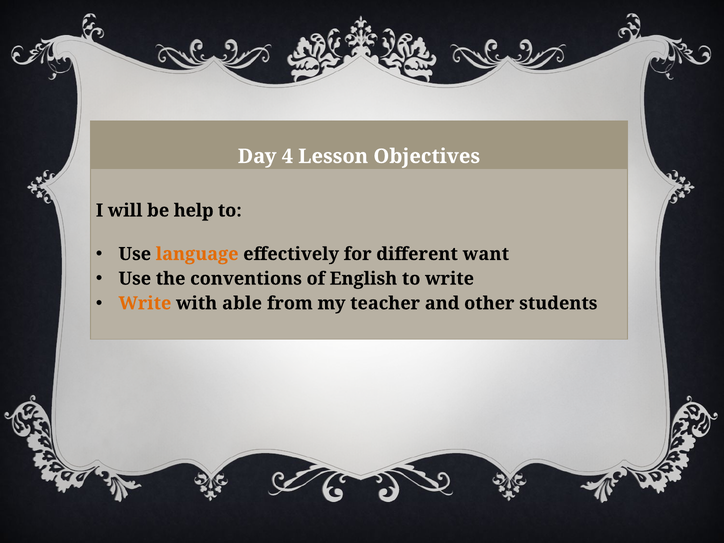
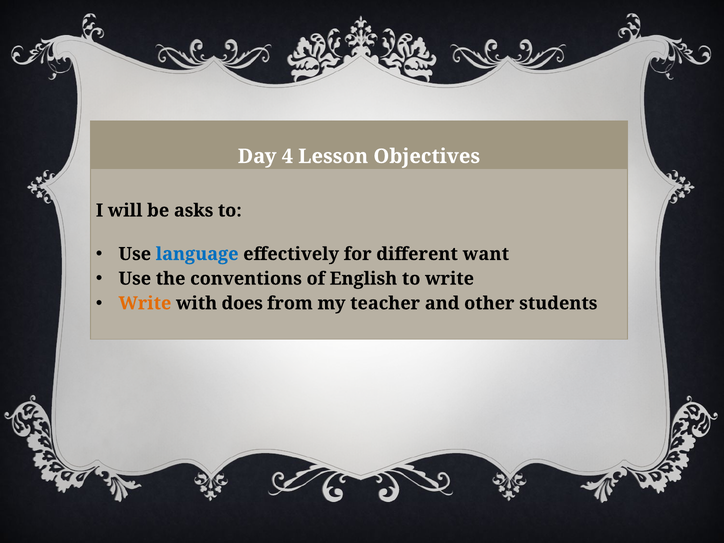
help: help -> asks
language colour: orange -> blue
able: able -> does
